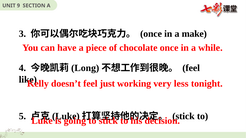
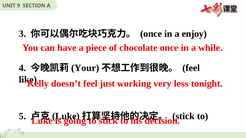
make: make -> enjoy
Long: Long -> Your
